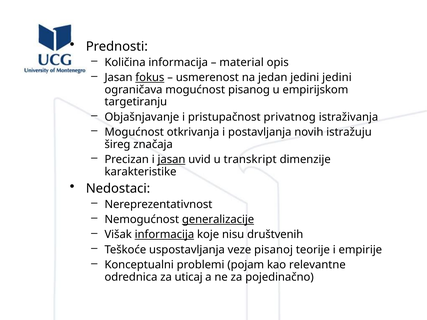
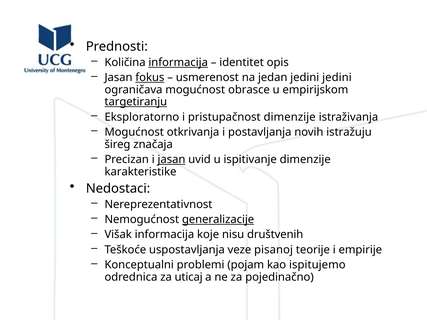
informacija at (178, 62) underline: none -> present
material: material -> identitet
pisanog: pisanog -> obrasce
targetiranju underline: none -> present
Objašnjavanje: Objašnjavanje -> Eksploratorno
pristupačnost privatnog: privatnog -> dimenzije
transkript: transkript -> ispitivanje
informacija at (164, 235) underline: present -> none
relevantne: relevantne -> ispitujemo
